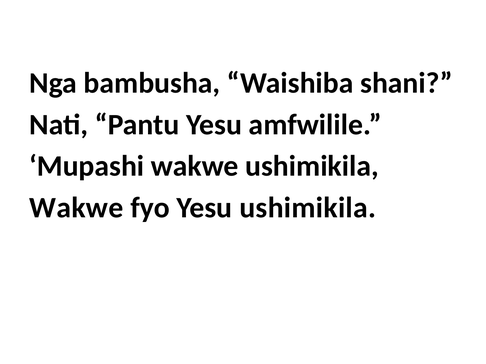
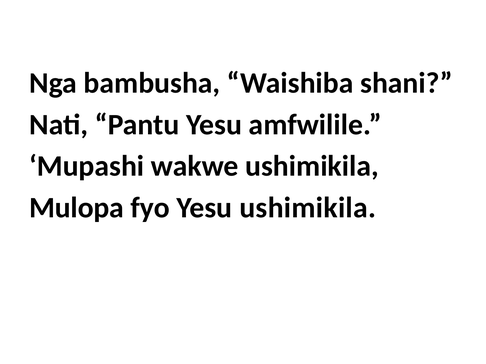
Wakwe at (76, 208): Wakwe -> Mulopa
